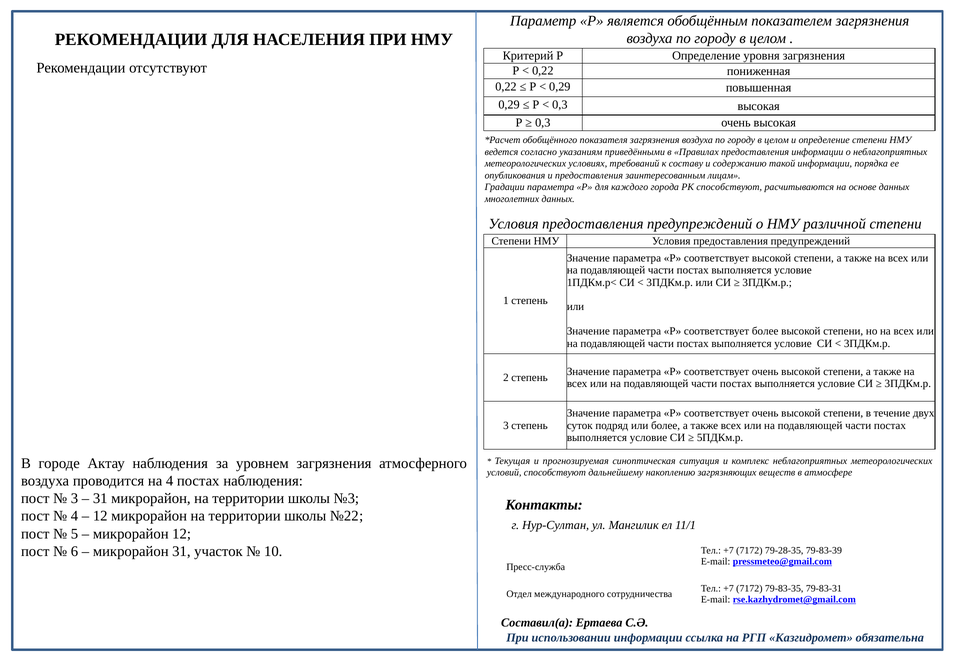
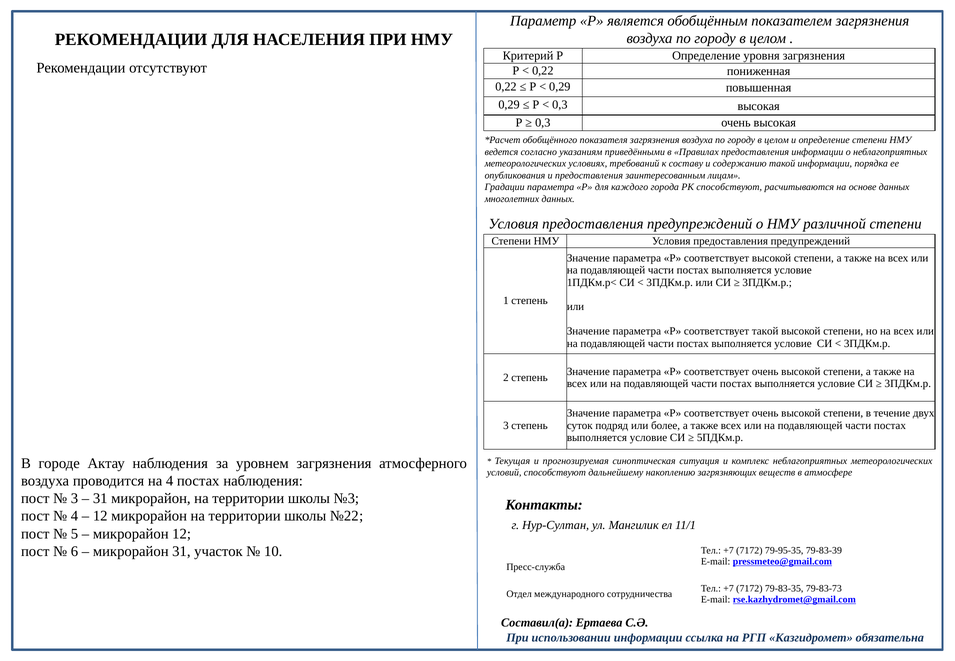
соответствует более: более -> такой
79-28-35: 79-28-35 -> 79-95-35
79-83-31: 79-83-31 -> 79-83-73
